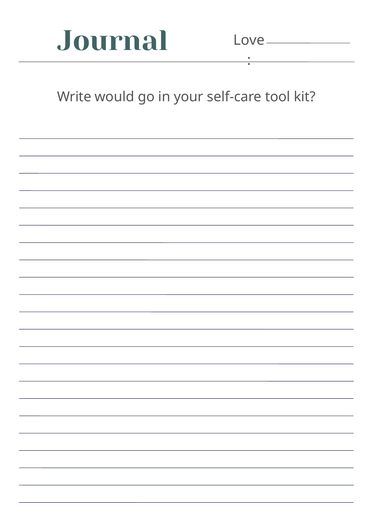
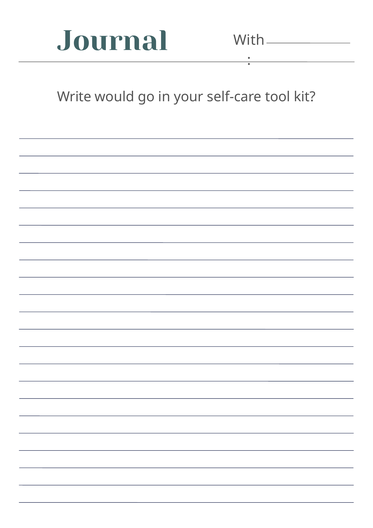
Love: Love -> With
